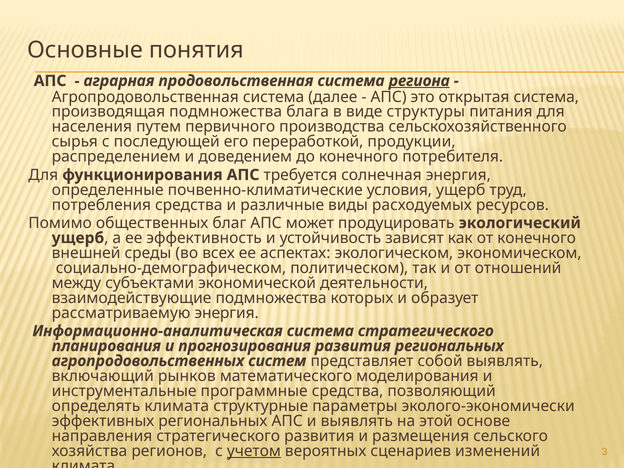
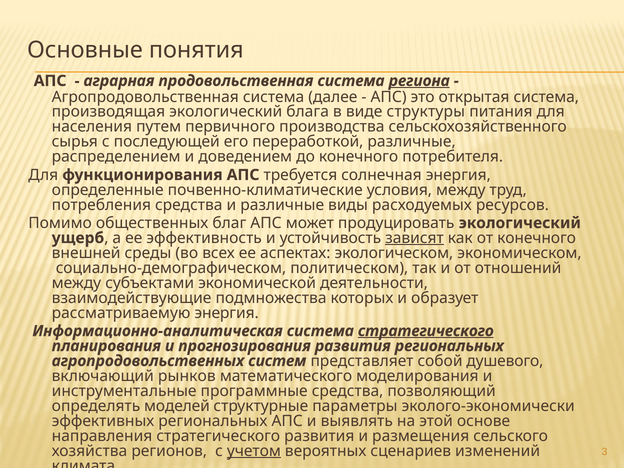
производящая подмножества: подмножества -> экологический
переработкой продукции: продукции -> различные
условия ущерб: ущерб -> между
зависят underline: none -> present
стратегического at (426, 331) underline: none -> present
собой выявлять: выявлять -> душевого
определять климата: климата -> моделей
